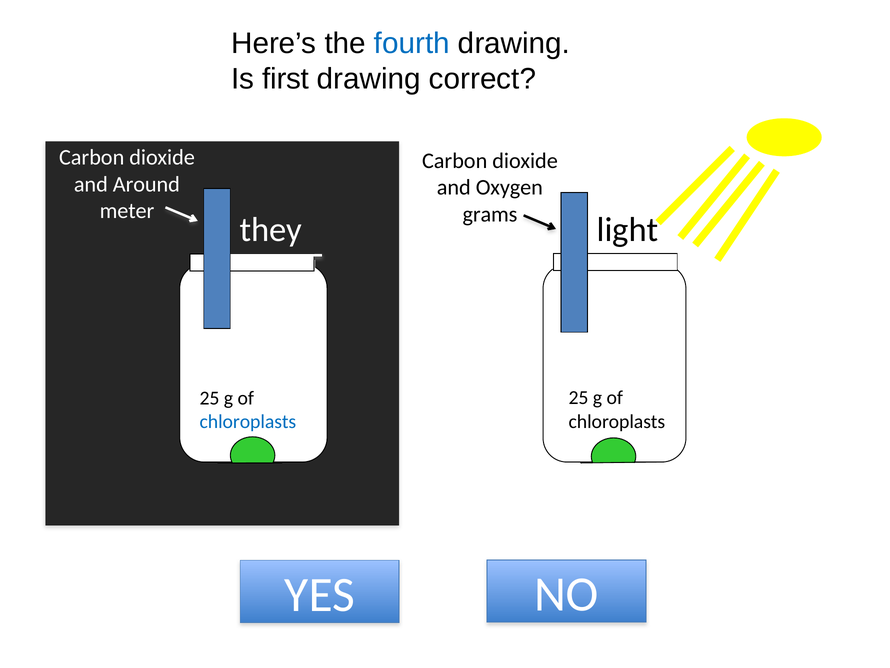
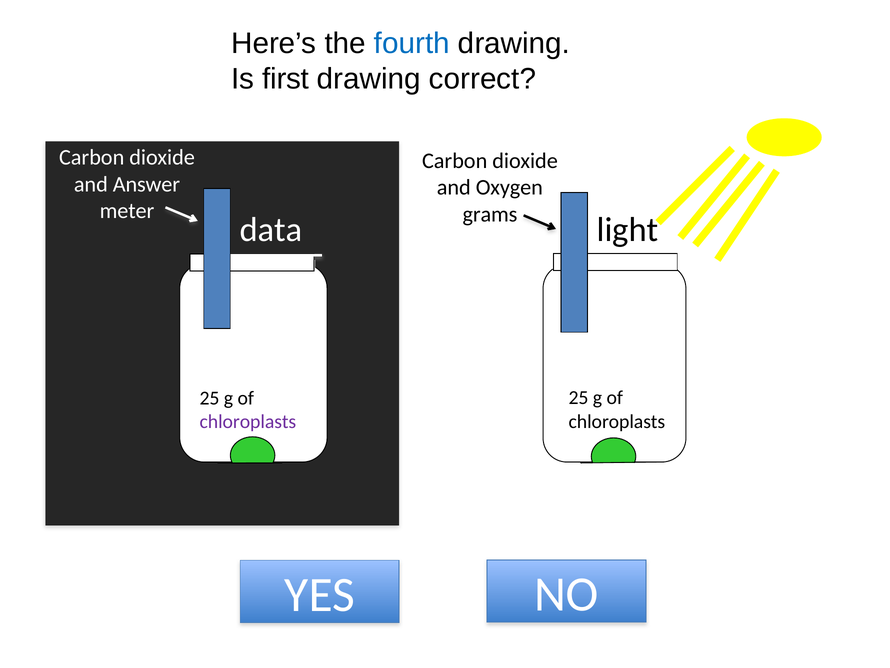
Around: Around -> Answer
they: they -> data
chloroplasts at (248, 422) colour: blue -> purple
